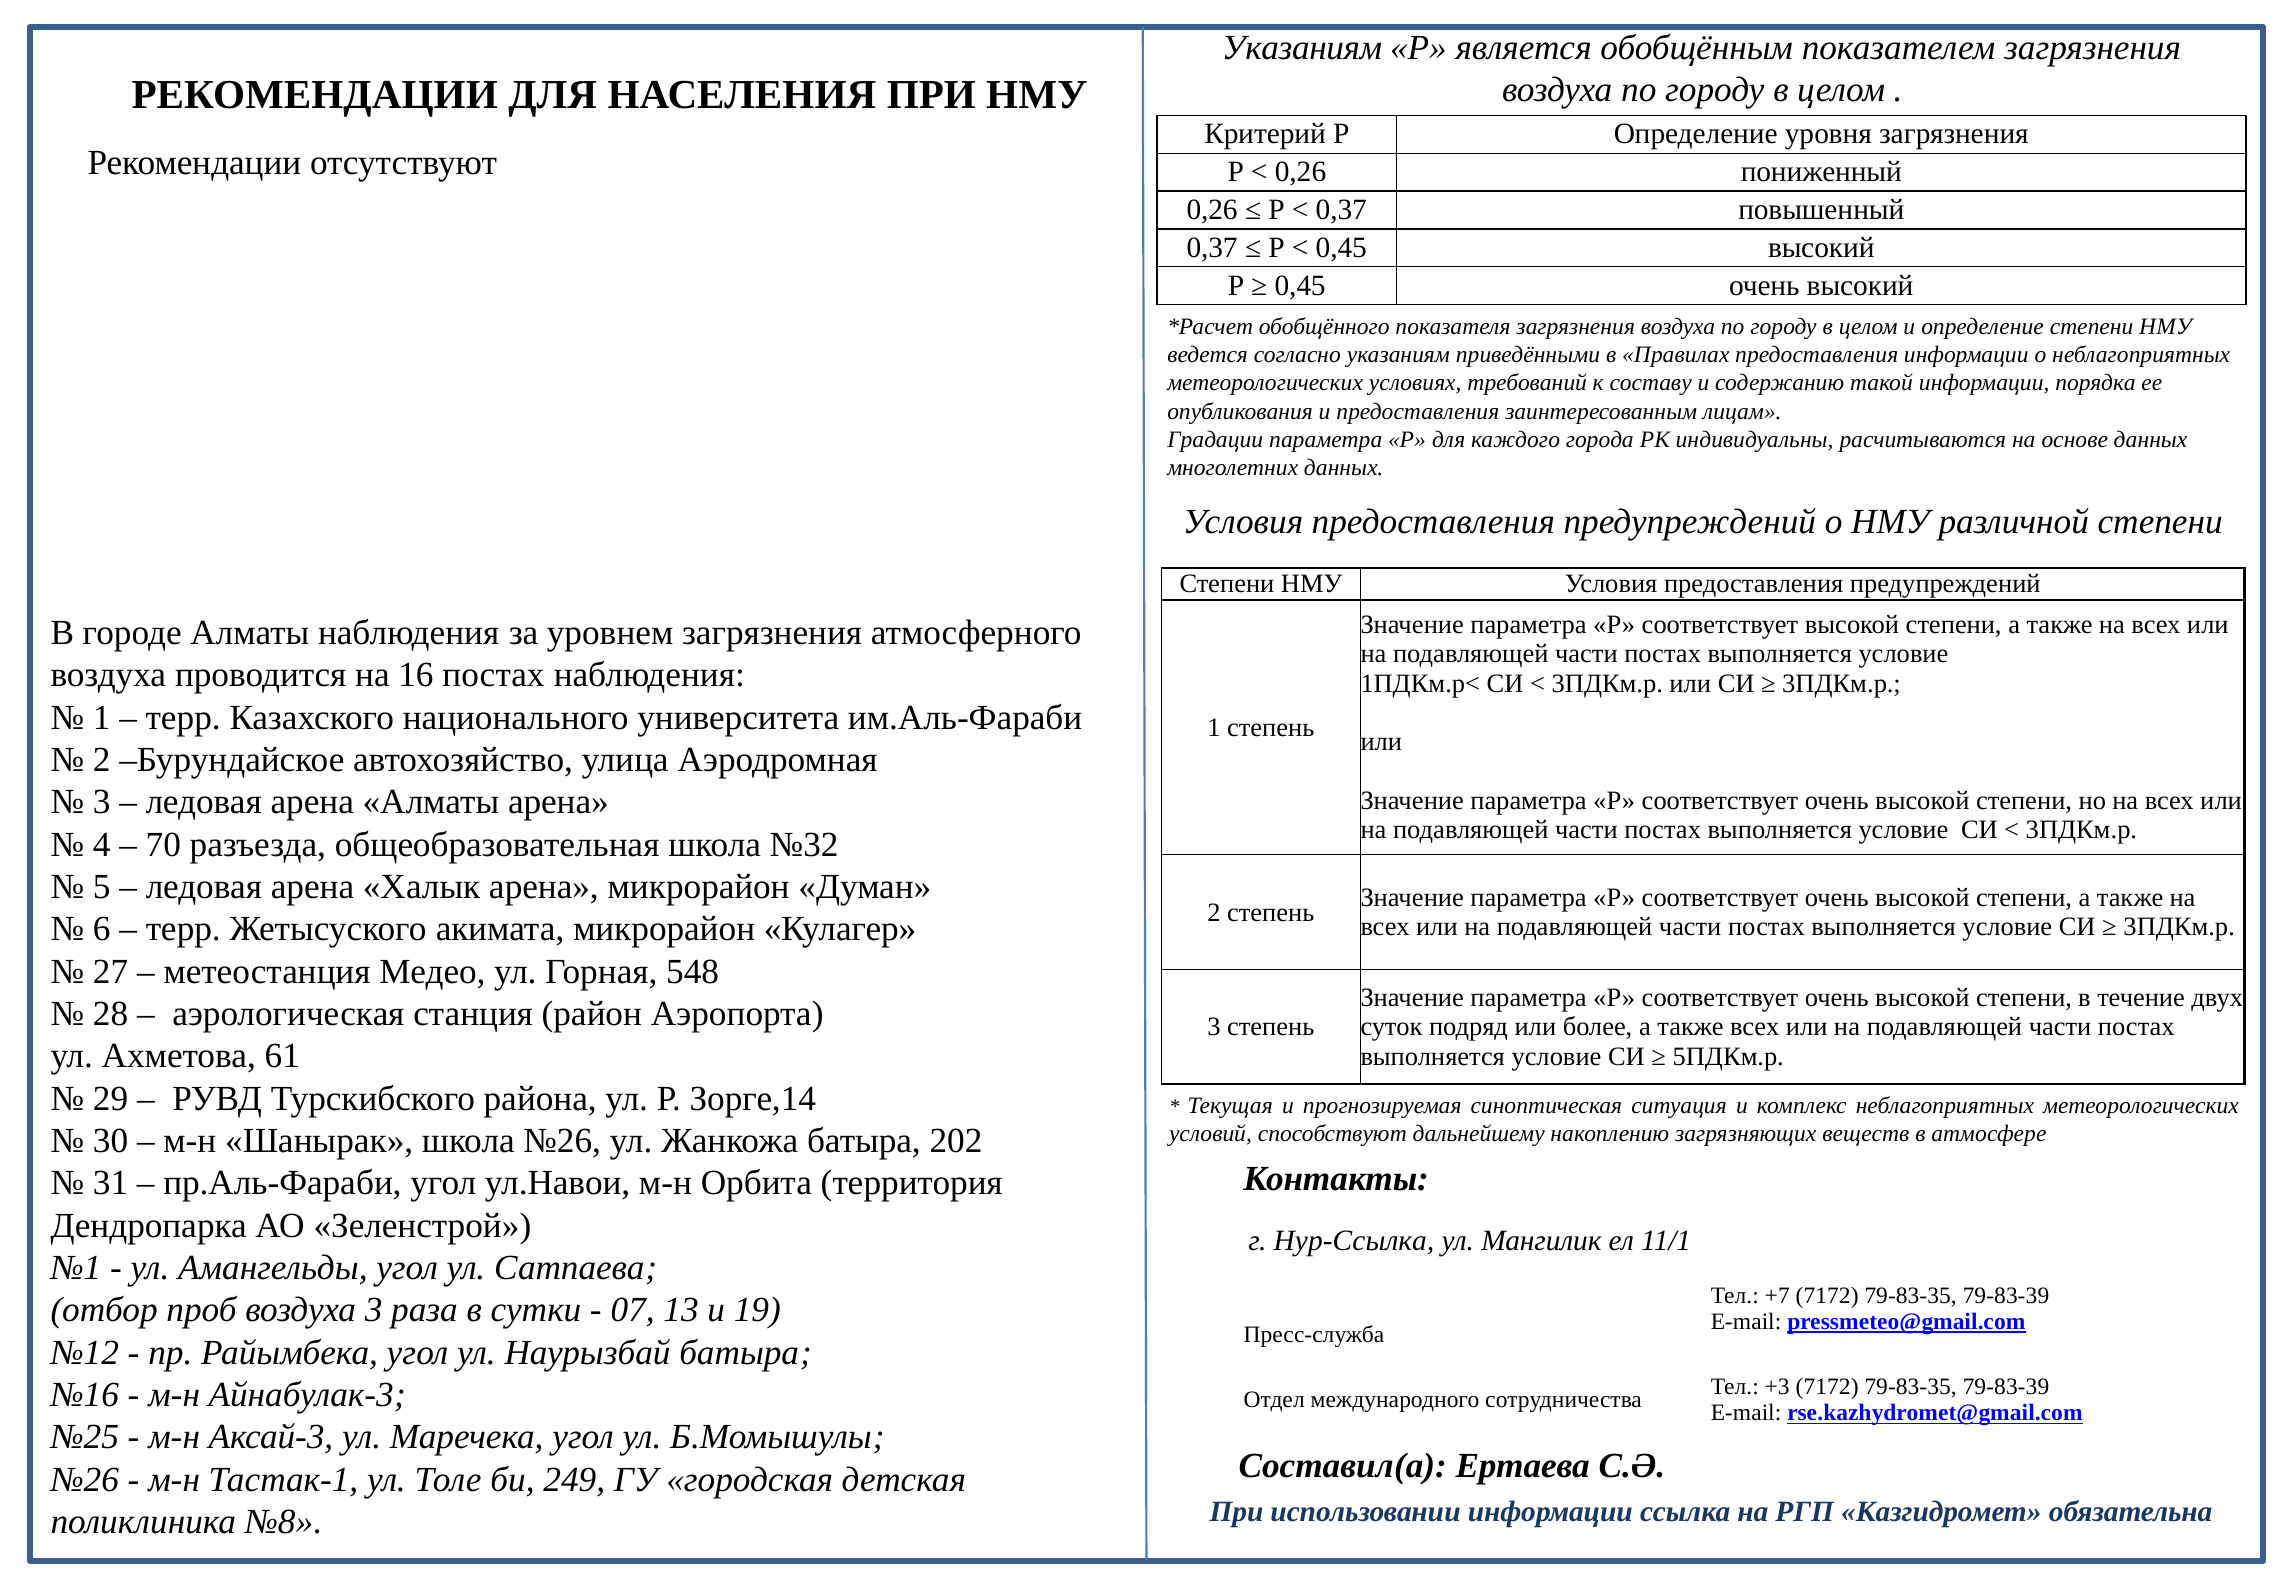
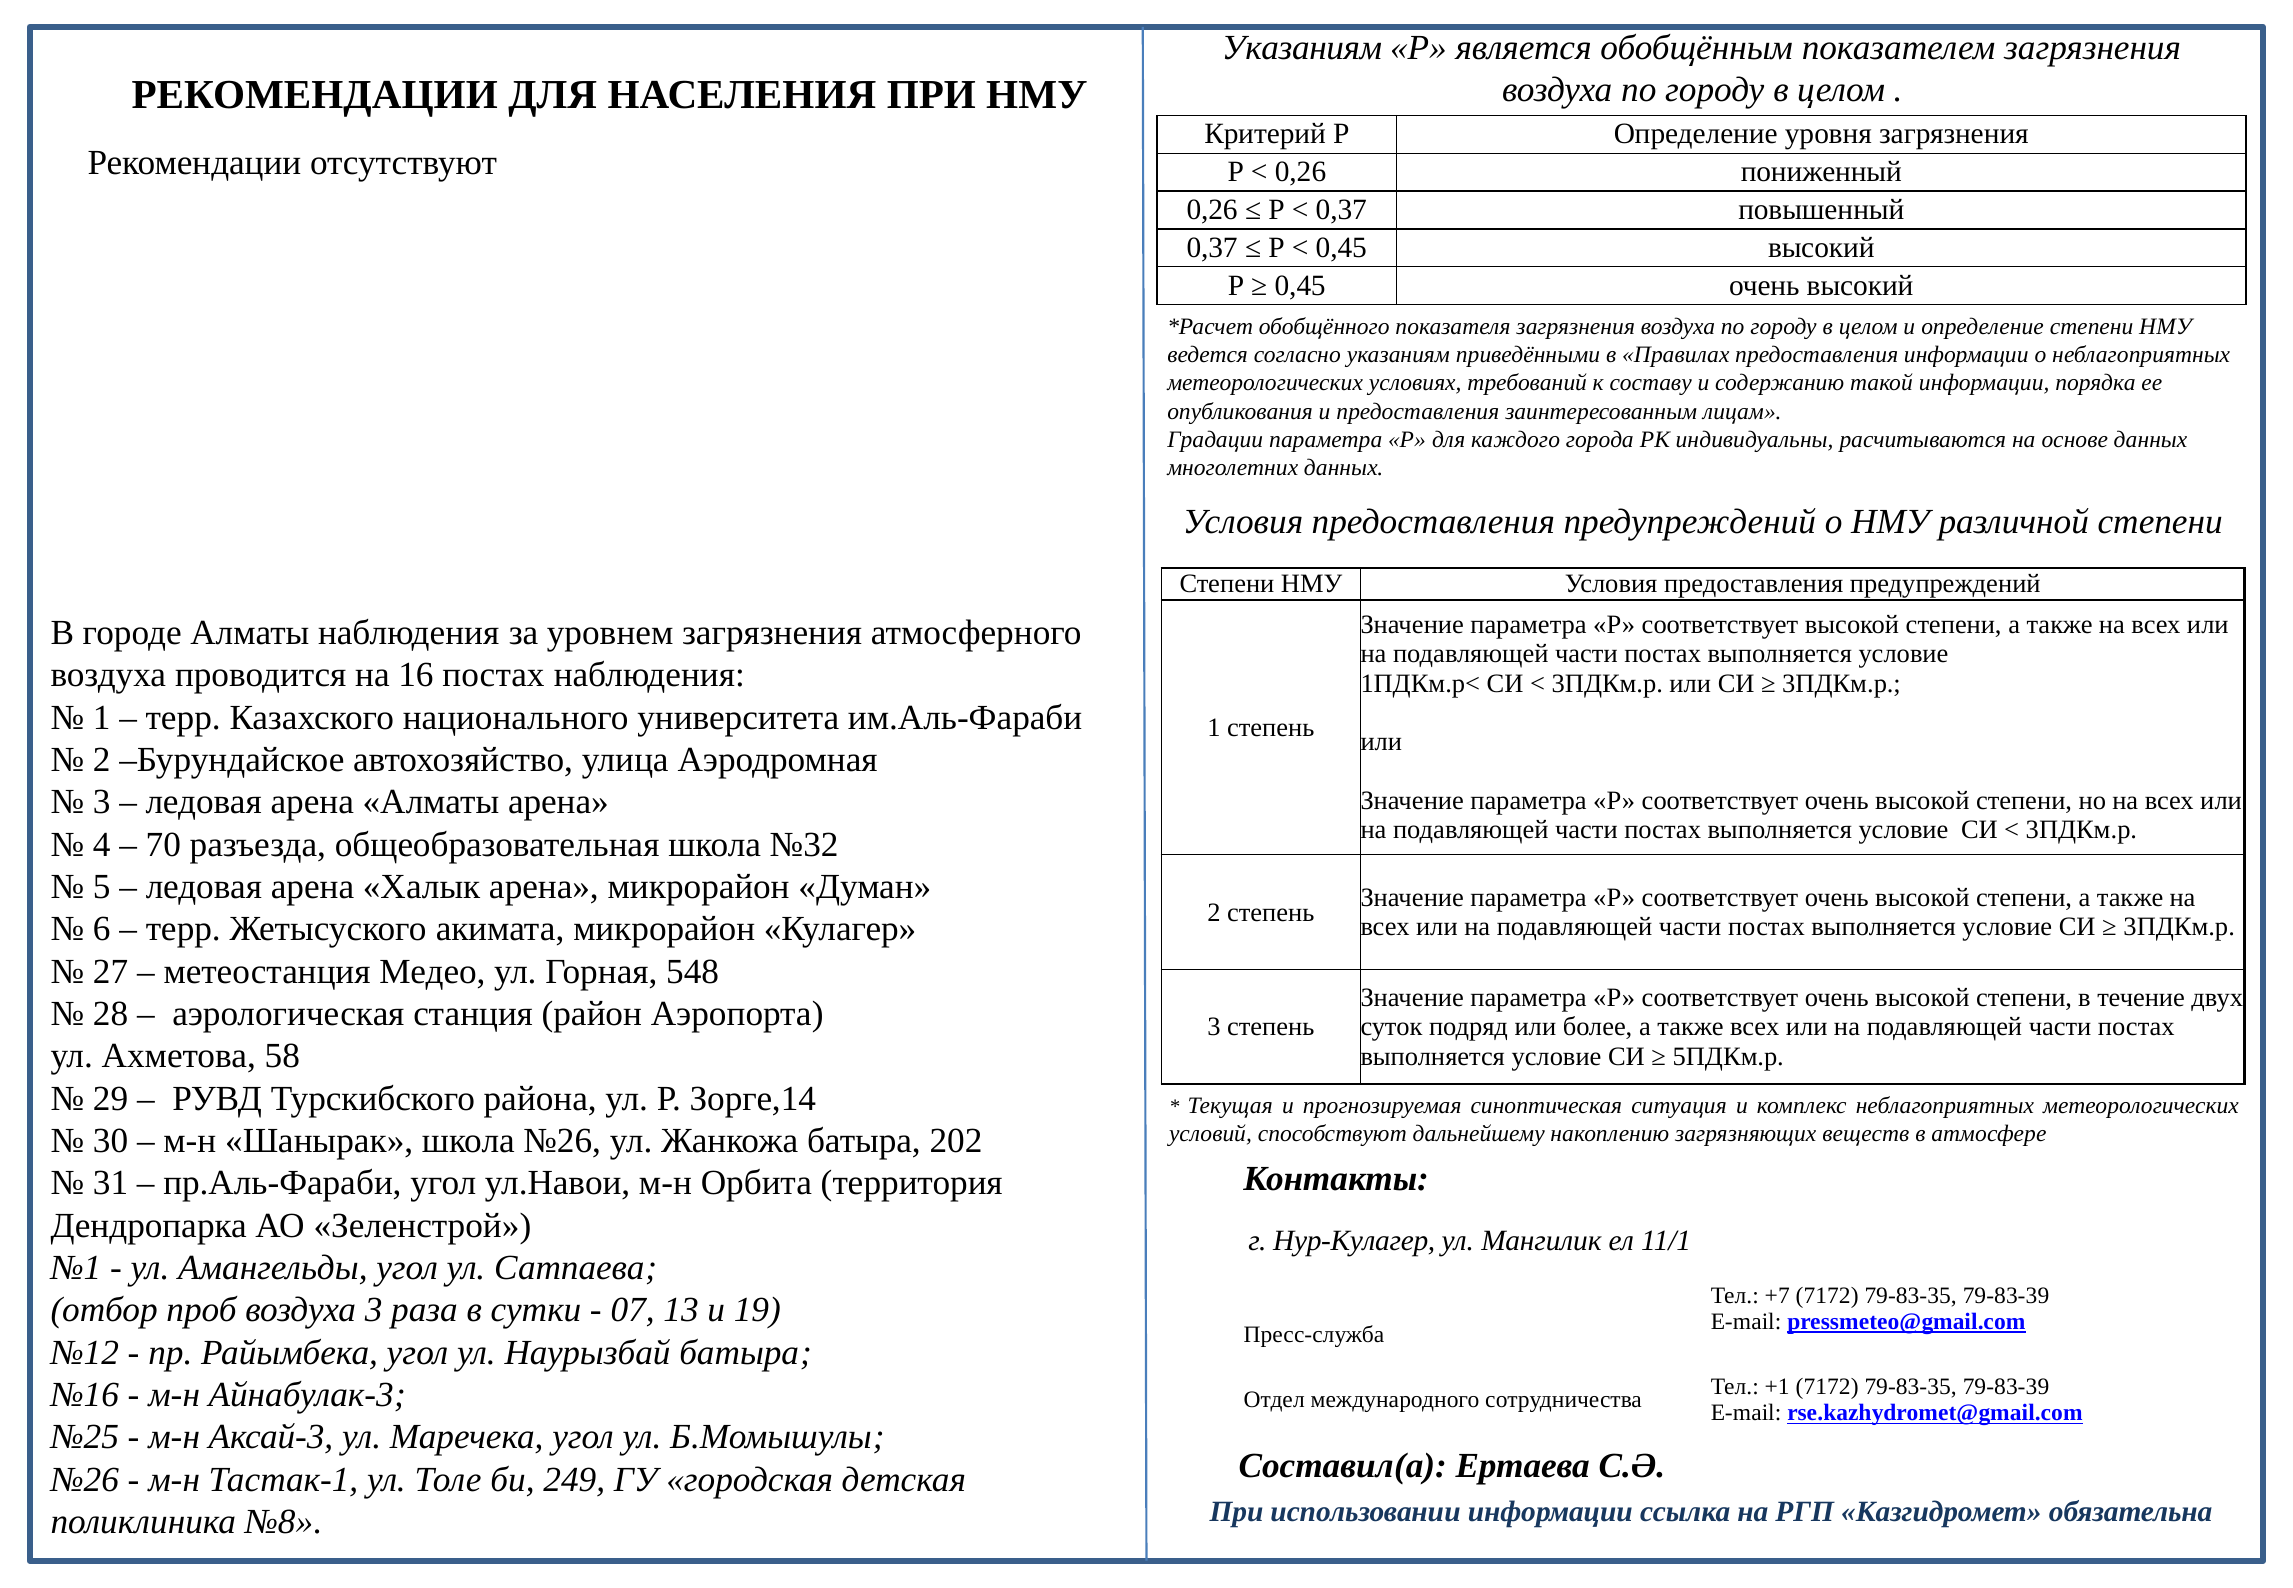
61: 61 -> 58
Нур-Ссылка: Нур-Ссылка -> Нур-Кулагер
+3: +3 -> +1
